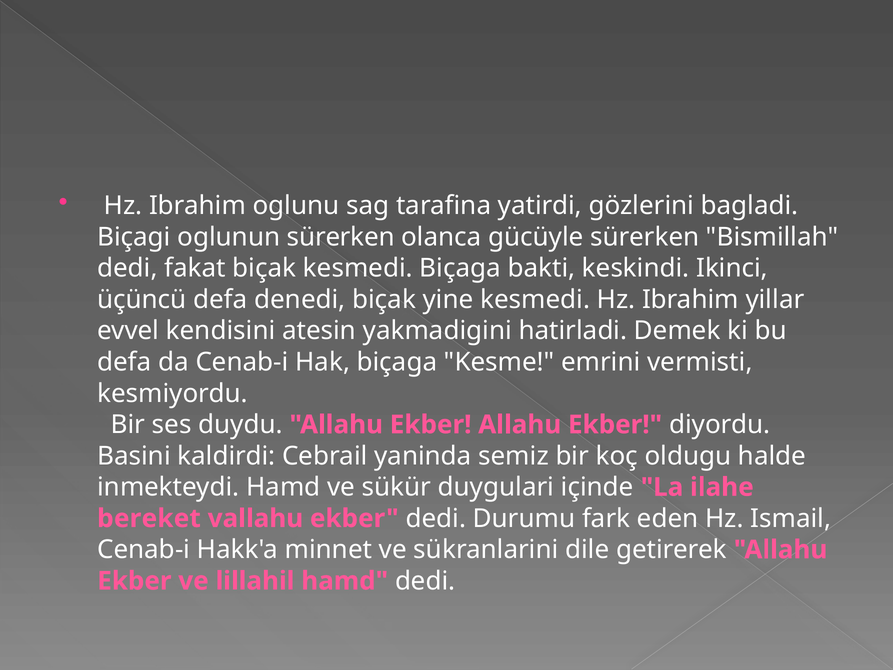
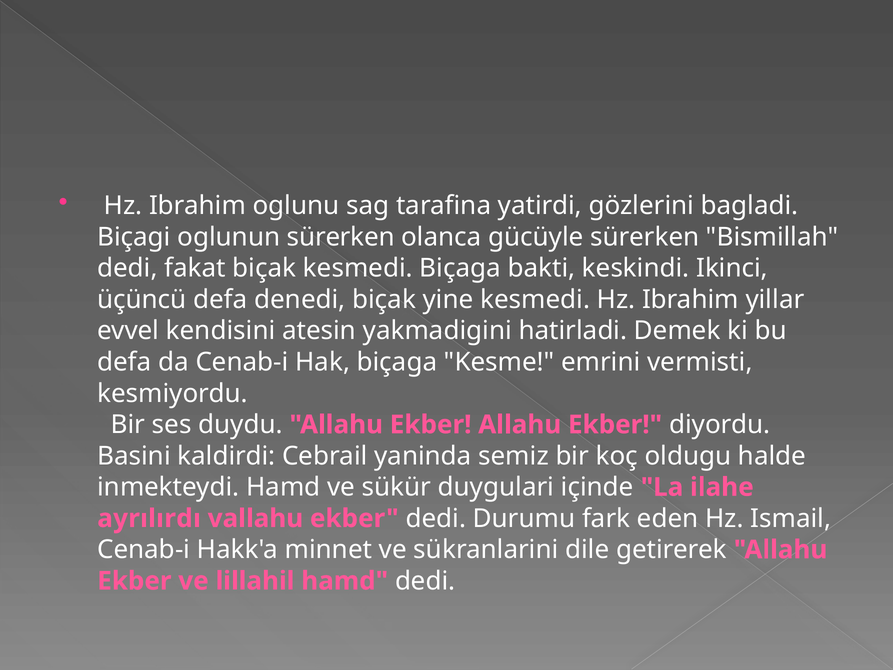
bereket: bereket -> ayrılırdı
